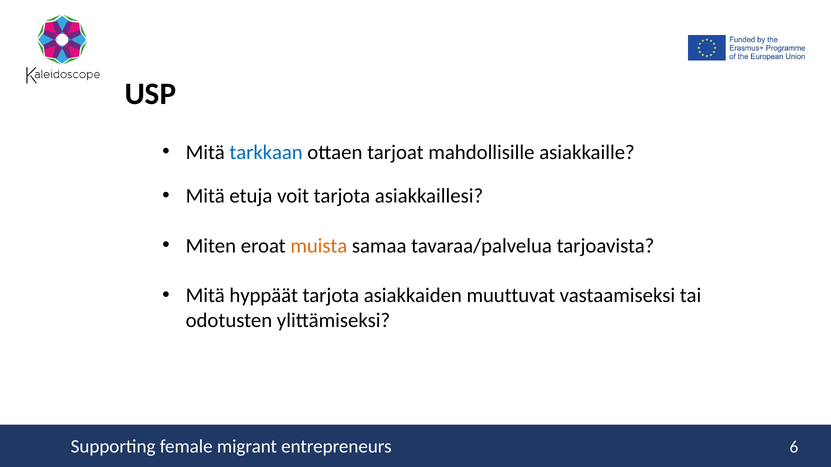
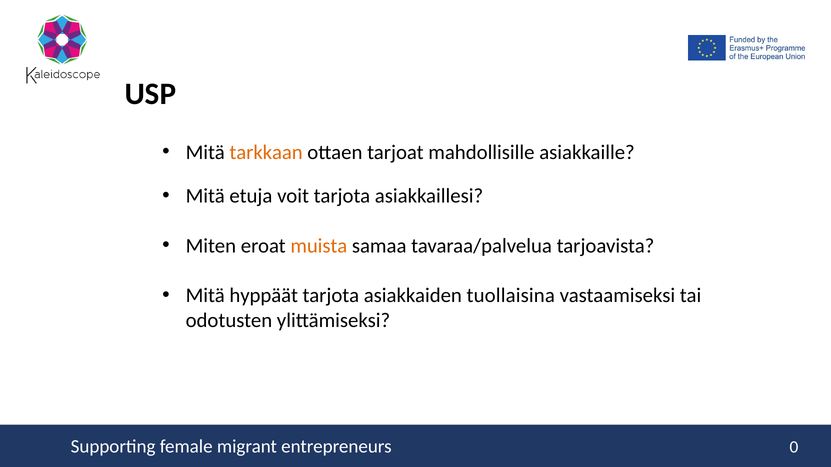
tarkkaan colour: blue -> orange
muuttuvat: muuttuvat -> tuollaisina
6: 6 -> 0
